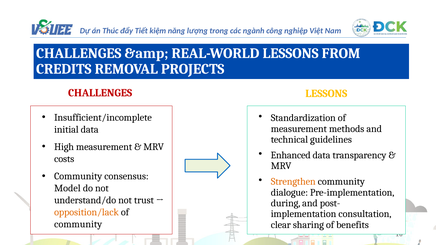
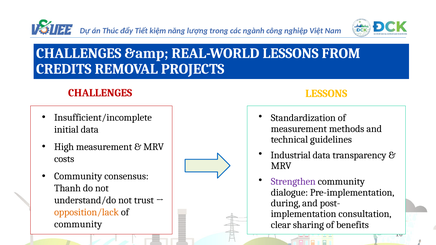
Enhanced: Enhanced -> Industrial
Strengthen colour: orange -> purple
Model: Model -> Thanh
